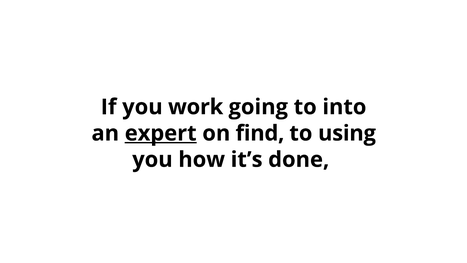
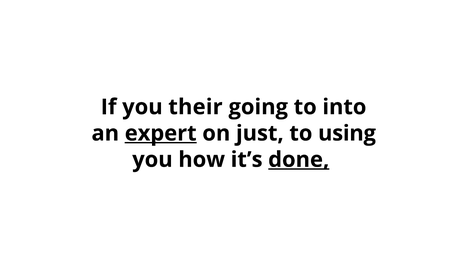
work: work -> their
find: find -> just
done underline: none -> present
